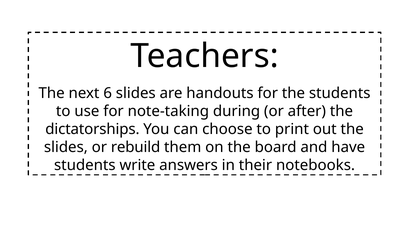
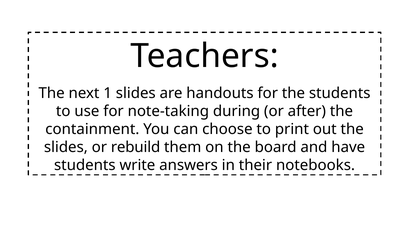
6: 6 -> 1
dictatorships: dictatorships -> containment
